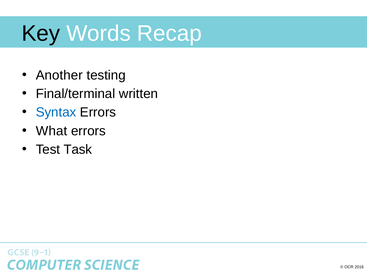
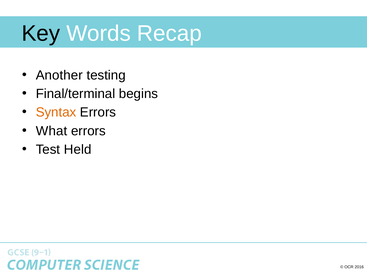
written: written -> begins
Syntax colour: blue -> orange
Task: Task -> Held
